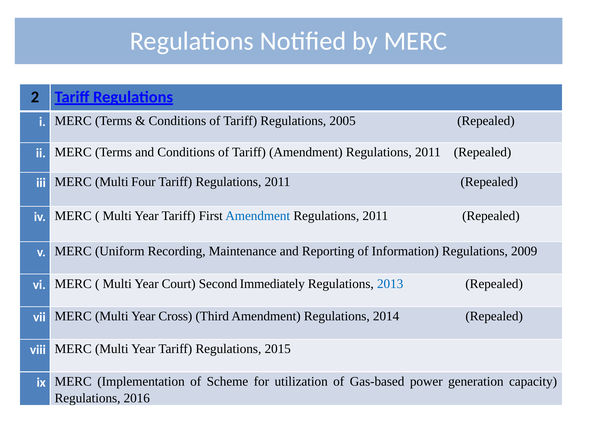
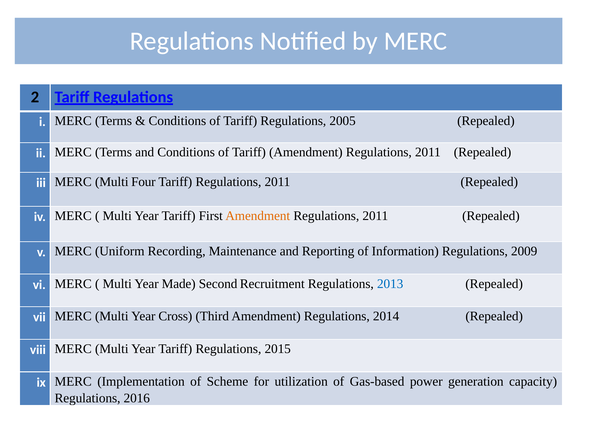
Amendment at (258, 216) colour: blue -> orange
Court: Court -> Made
Immediately: Immediately -> Recruitment
